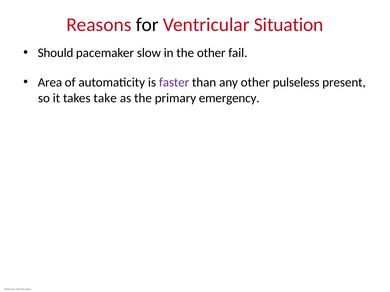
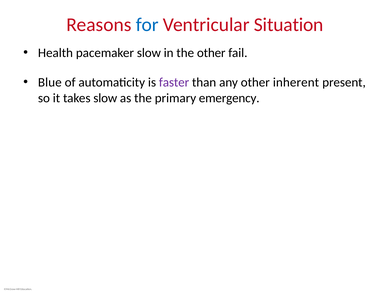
for colour: black -> blue
Should: Should -> Health
Area: Area -> Blue
pulseless: pulseless -> inherent
takes take: take -> slow
